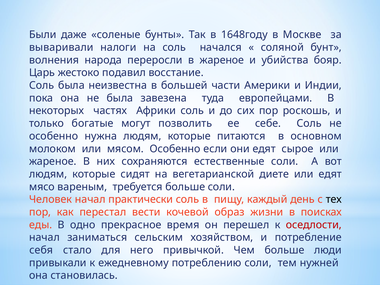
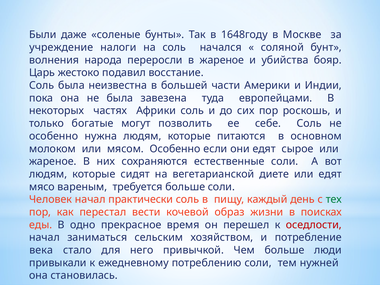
вываривали: вываривали -> учреждение
тех colour: black -> green
себя: себя -> века
